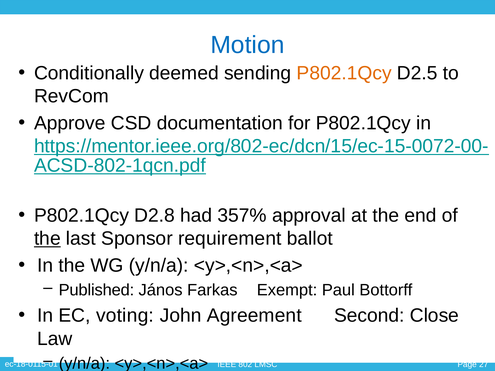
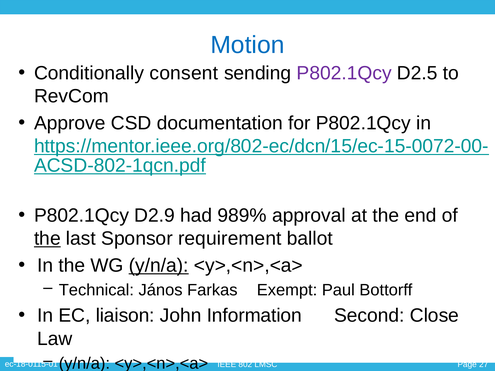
deemed: deemed -> consent
P802.1Qcy at (344, 73) colour: orange -> purple
D2.8: D2.8 -> D2.9
357%: 357% -> 989%
y/n/a at (159, 266) underline: none -> present
Published: Published -> Technical
voting: voting -> liaison
Agreement: Agreement -> Information
